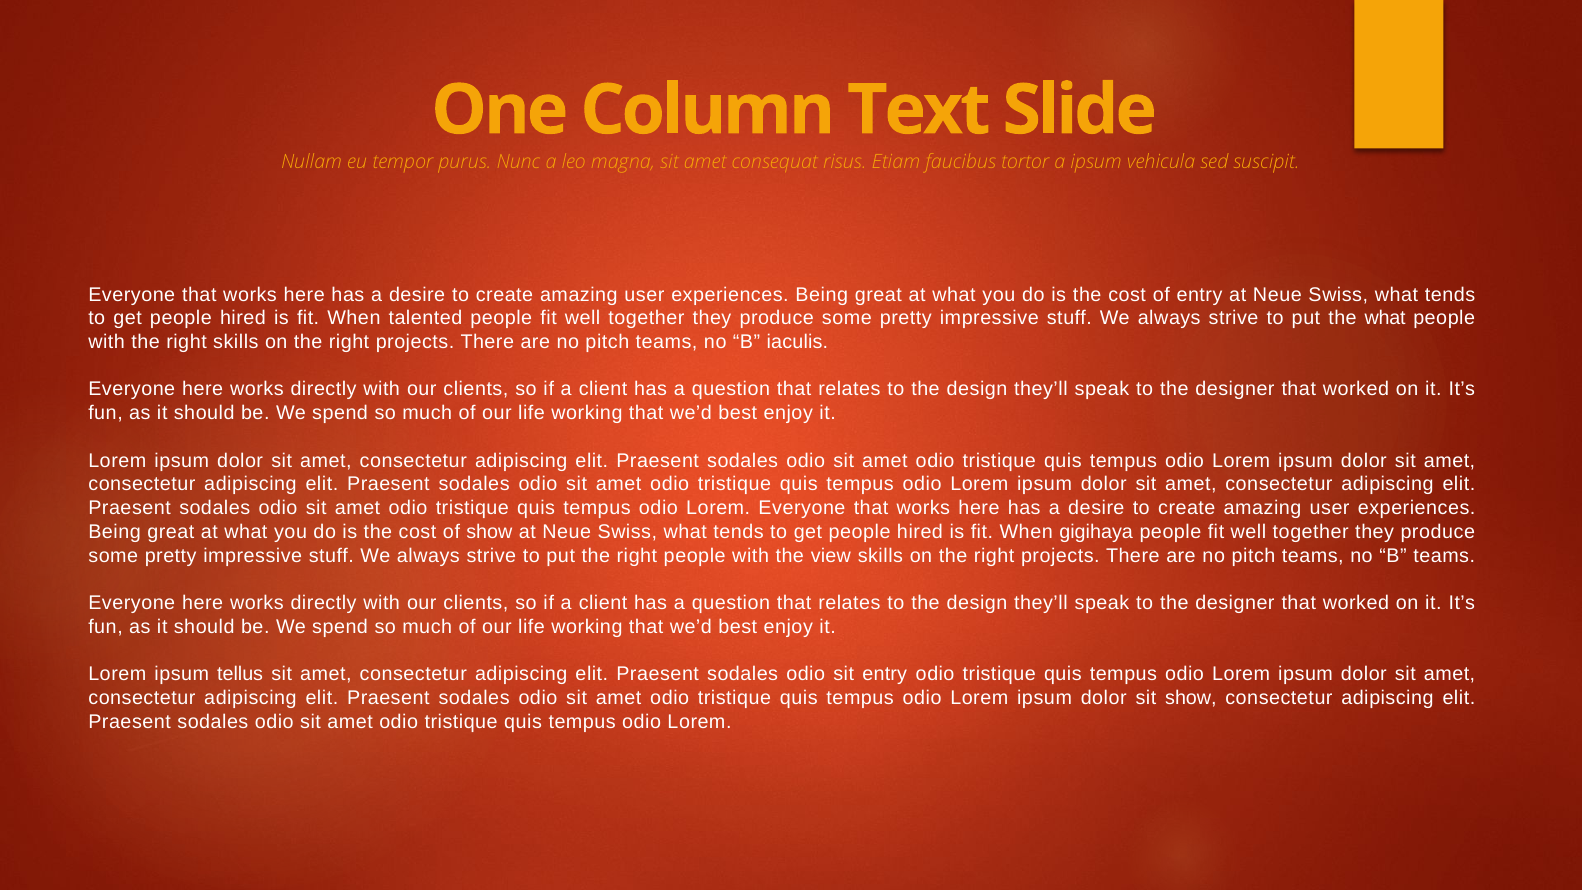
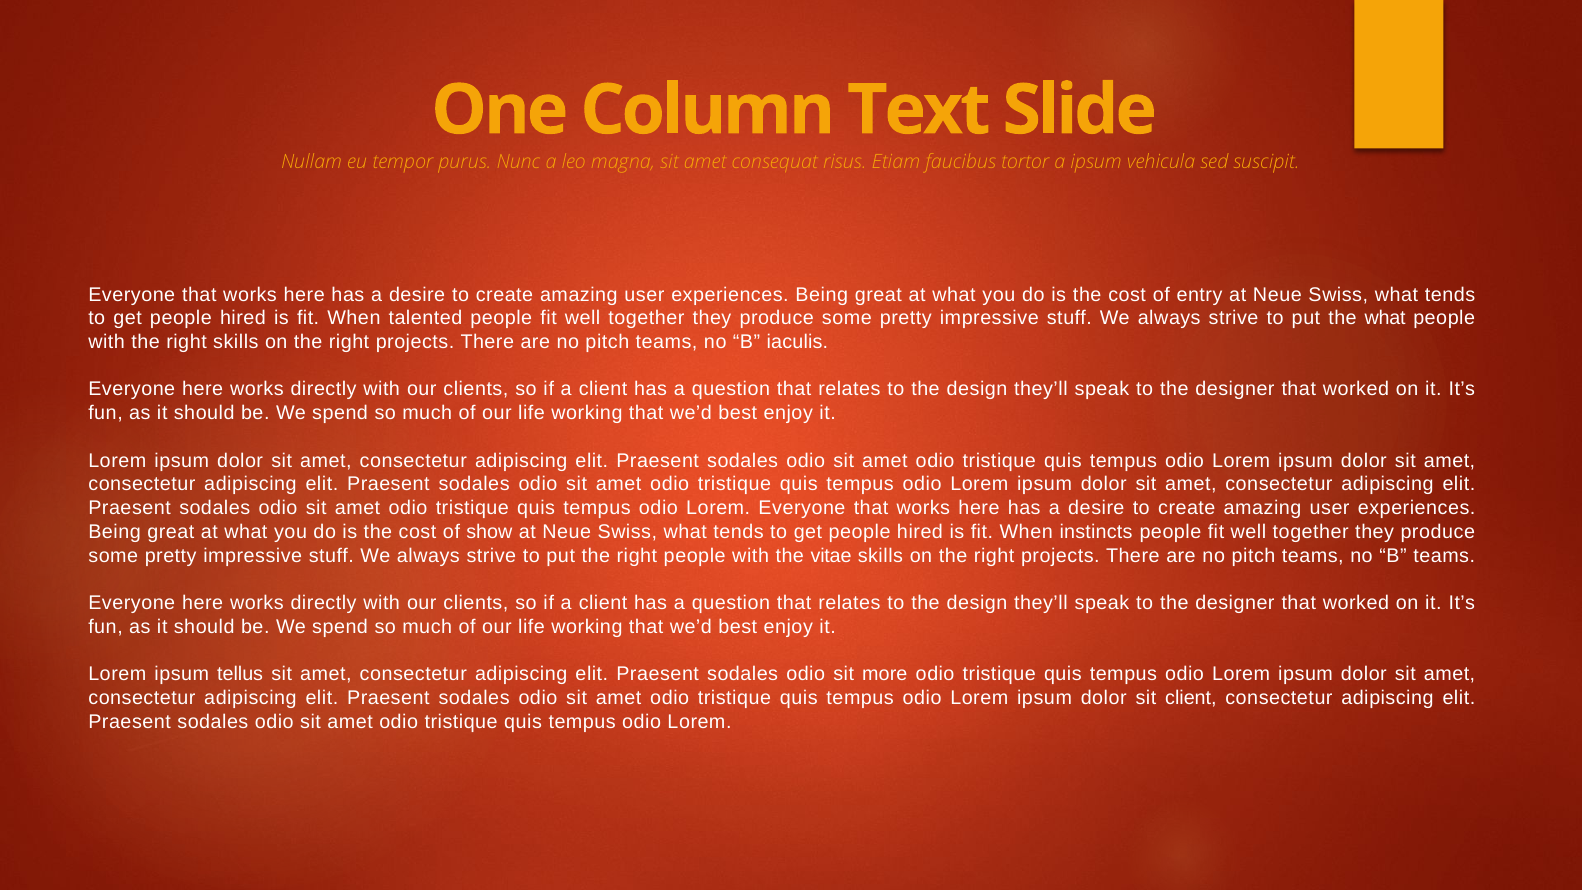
gigihaya: gigihaya -> instincts
view: view -> vitae
sit entry: entry -> more
sit show: show -> client
